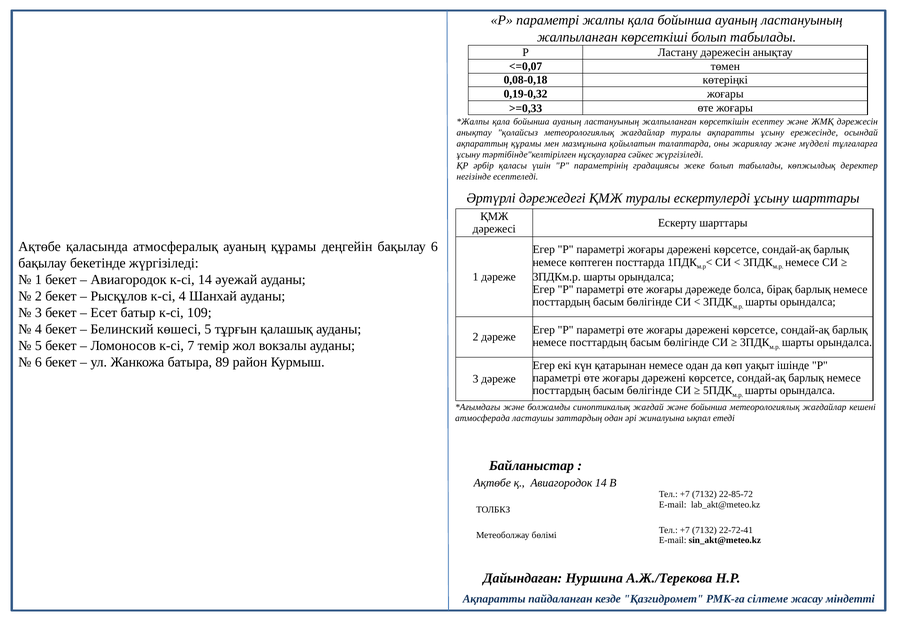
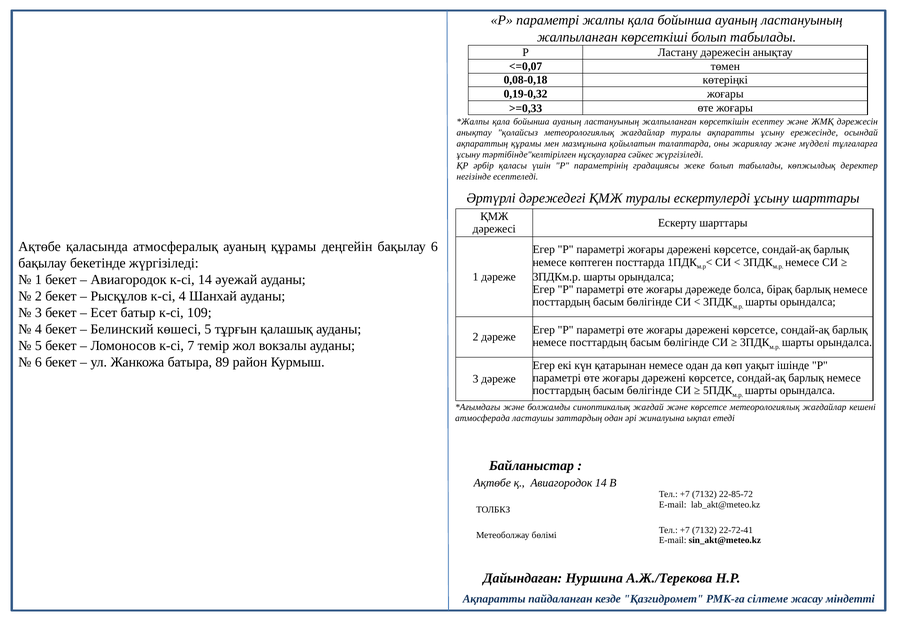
және бойынша: бойынша -> көрсетсе
